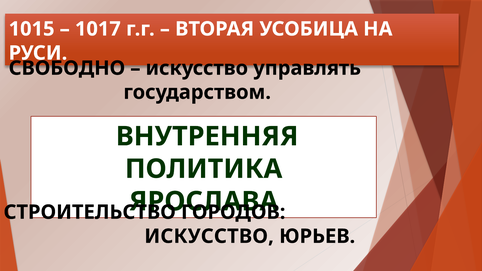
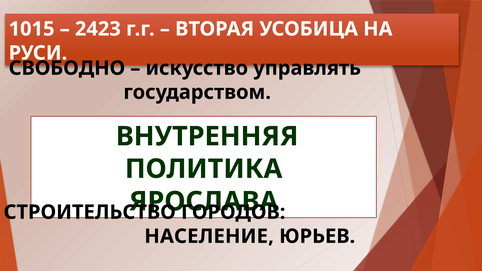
1017: 1017 -> 2423
ИСКУССТВО at (209, 236): ИСКУССТВО -> НАСЕЛЕНИЕ
